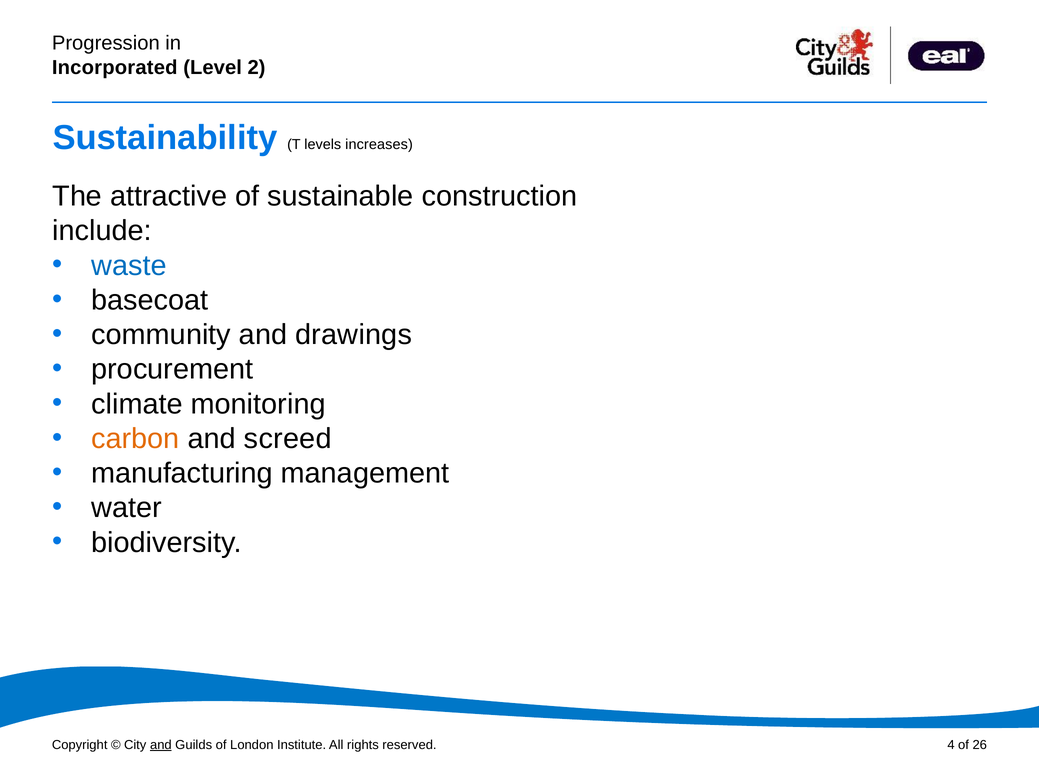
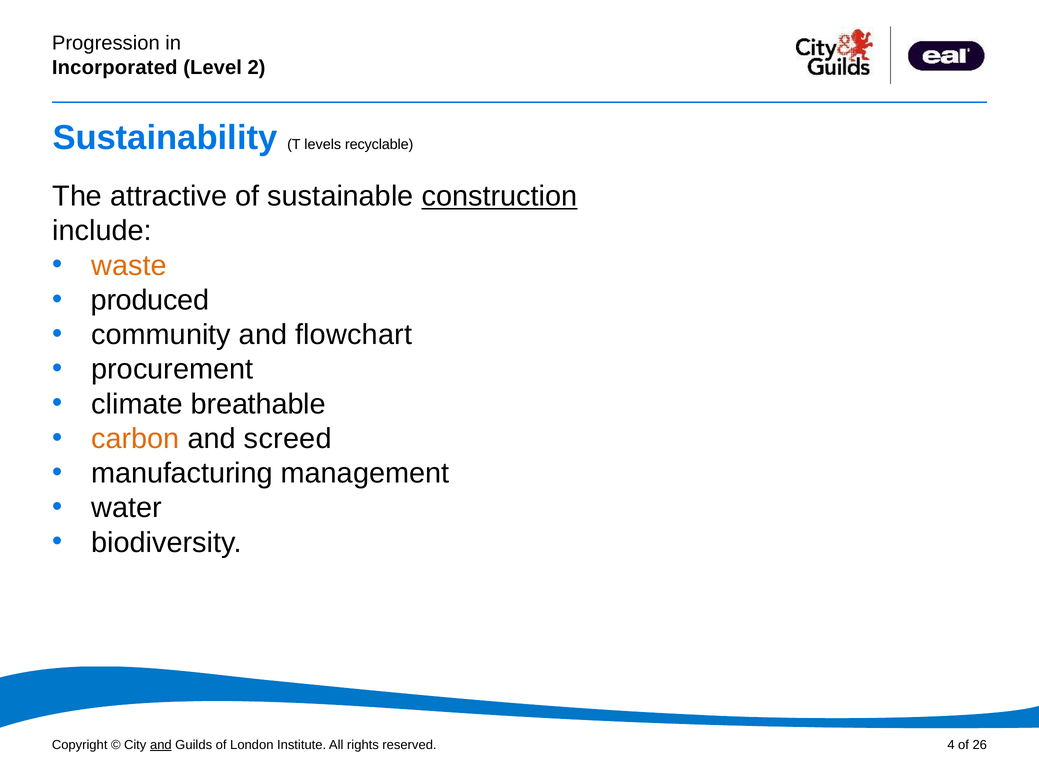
increases: increases -> recyclable
construction underline: none -> present
waste colour: blue -> orange
basecoat: basecoat -> produced
drawings: drawings -> flowchart
monitoring: monitoring -> breathable
